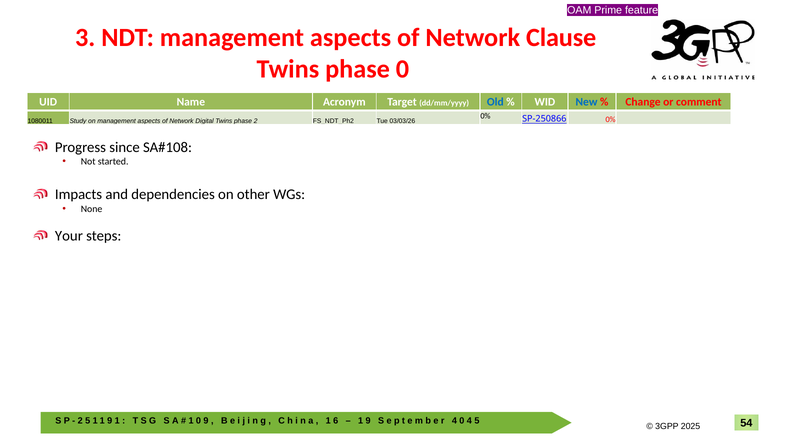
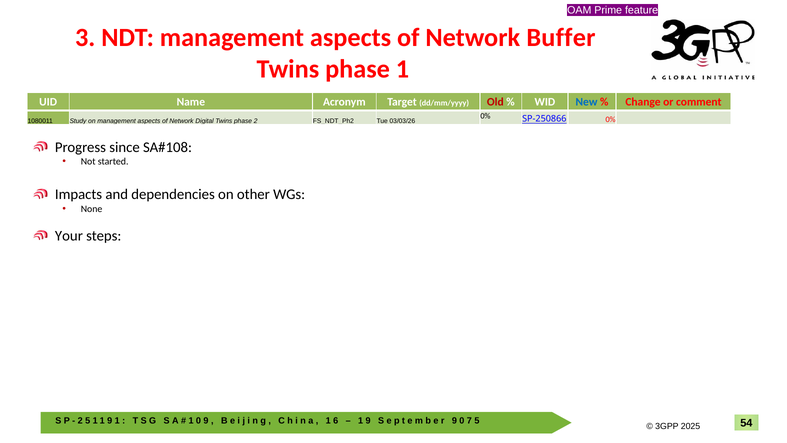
Clause: Clause -> Buffer
phase 0: 0 -> 1
Old colour: blue -> red
4 at (454, 420): 4 -> 9
4 at (469, 420): 4 -> 7
